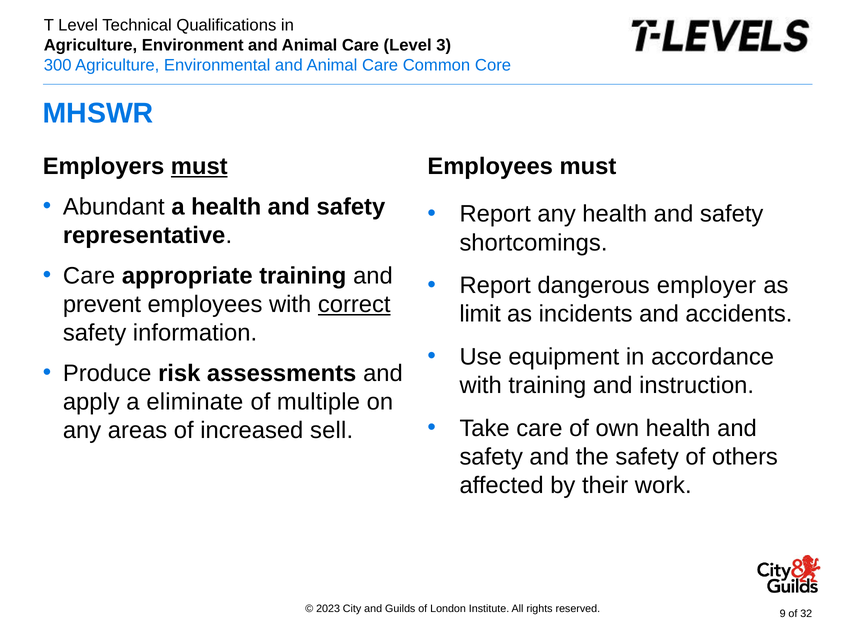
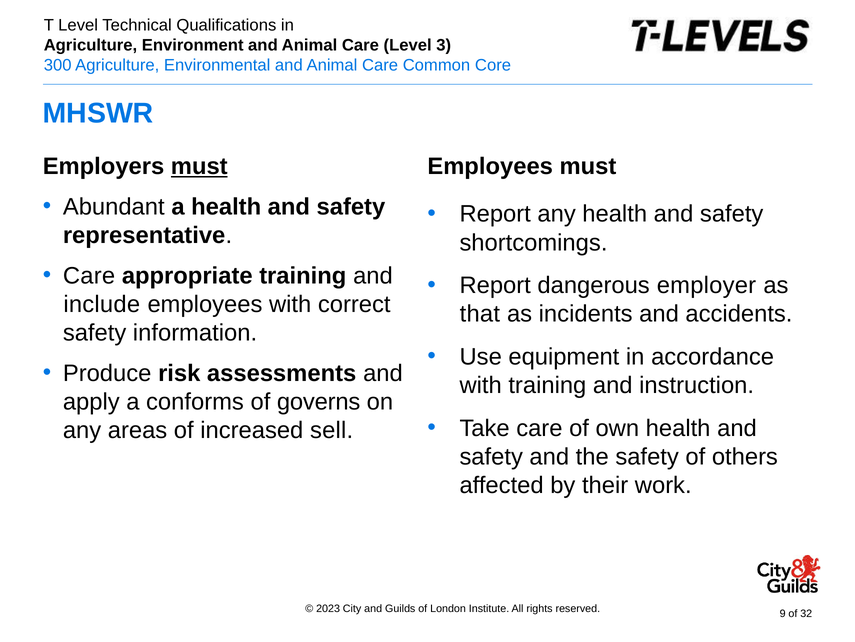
prevent: prevent -> include
correct underline: present -> none
limit: limit -> that
eliminate: eliminate -> conforms
multiple: multiple -> governs
